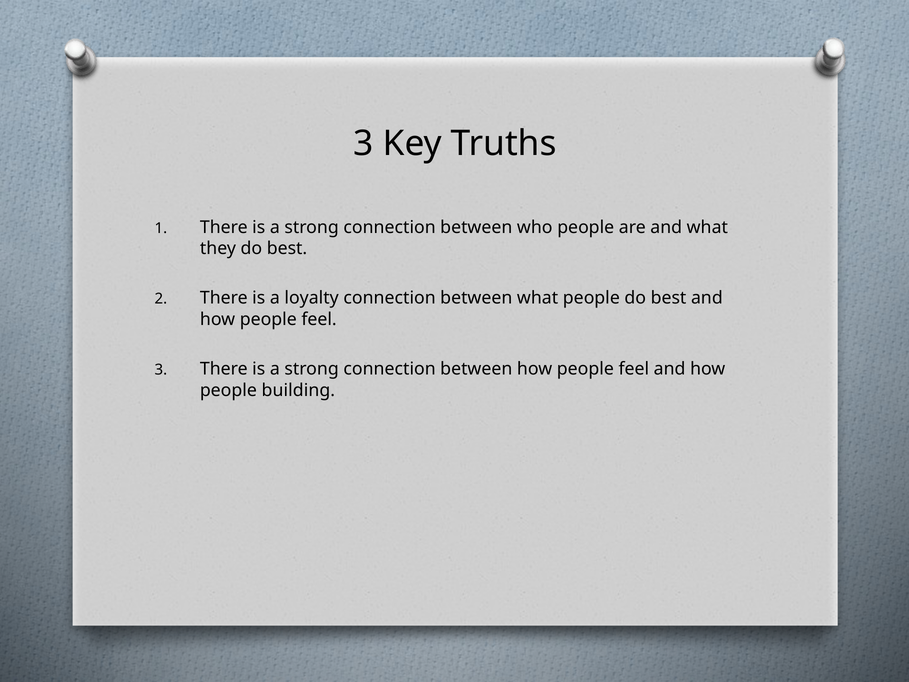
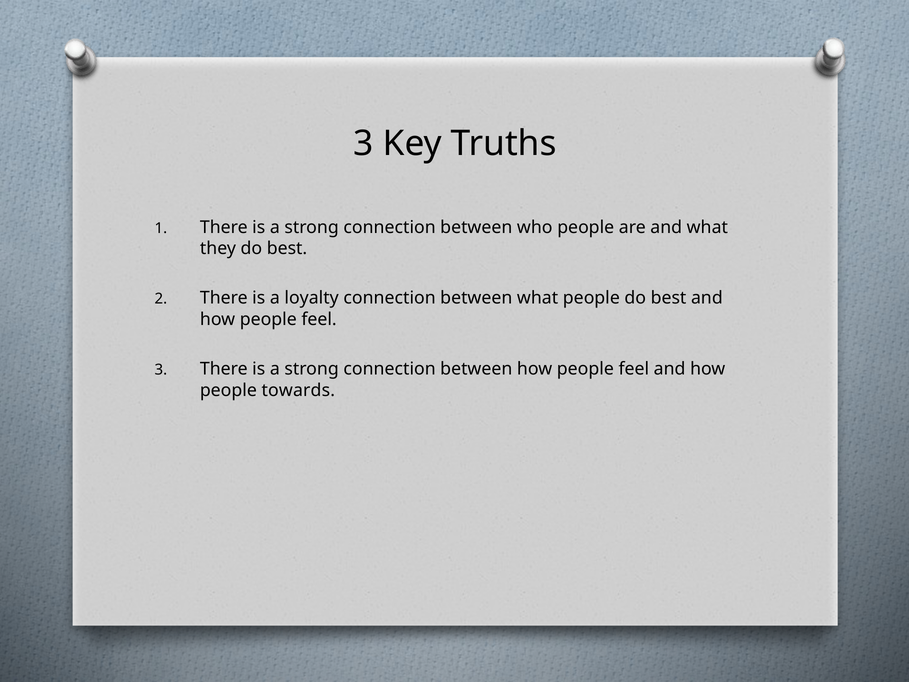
building: building -> towards
